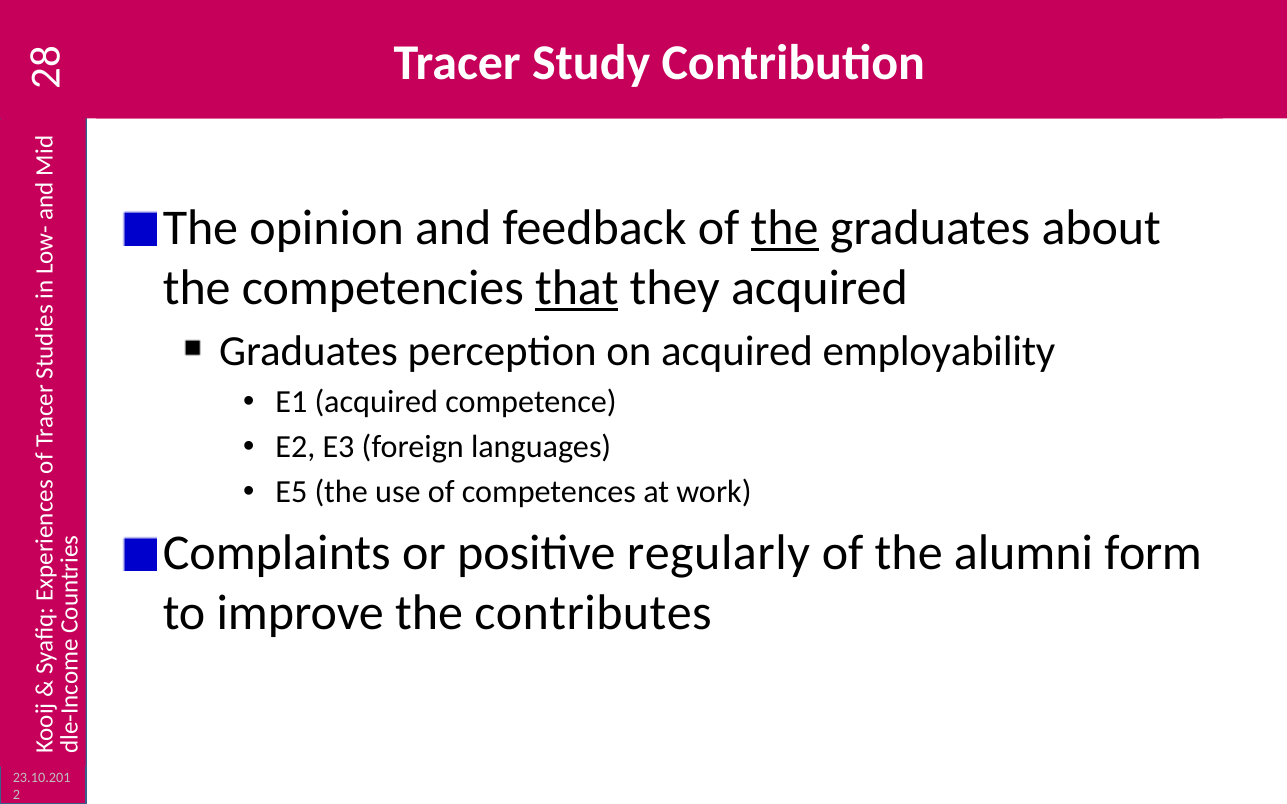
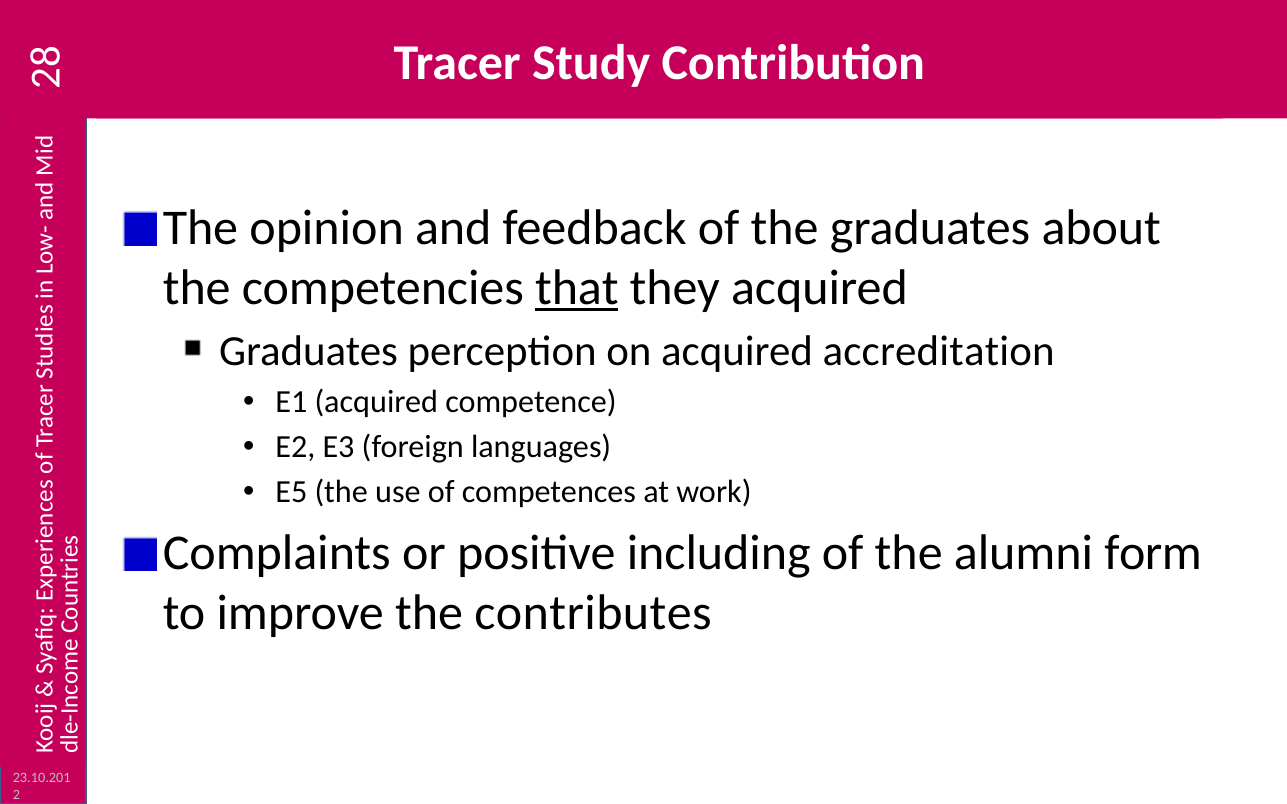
the at (785, 228) underline: present -> none
employability: employability -> accreditation
regularly: regularly -> including
